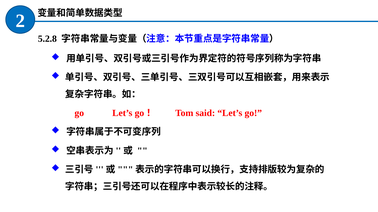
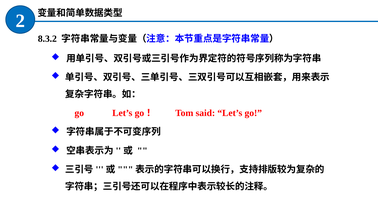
5.2.8: 5.2.8 -> 8.3.2
